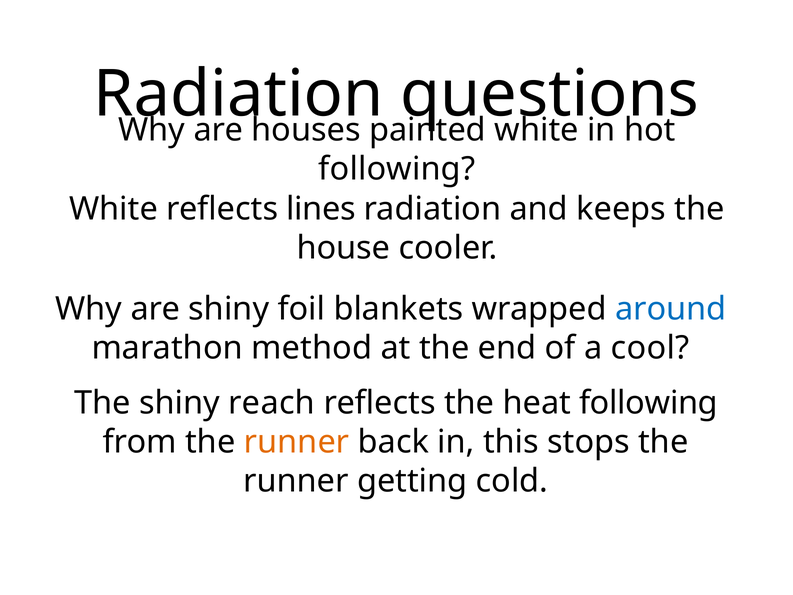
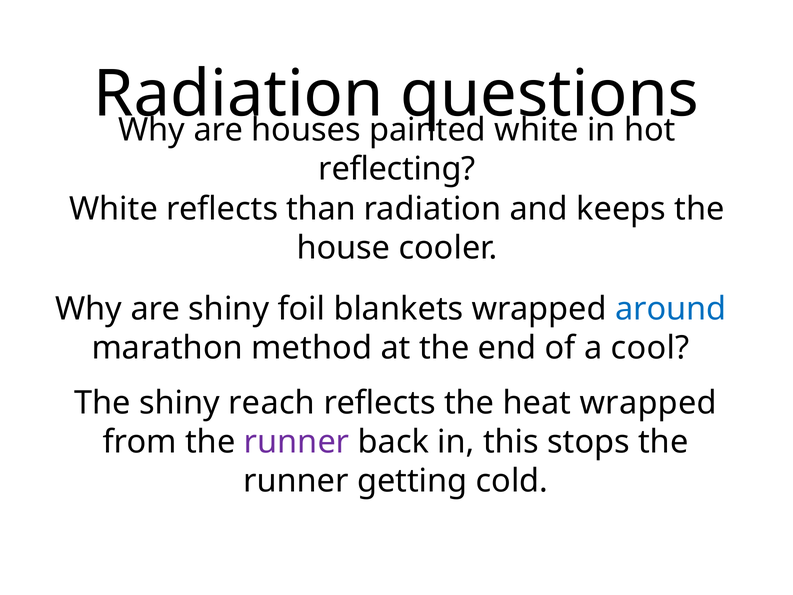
following at (397, 169): following -> reflecting
lines: lines -> than
heat following: following -> wrapped
runner at (297, 442) colour: orange -> purple
